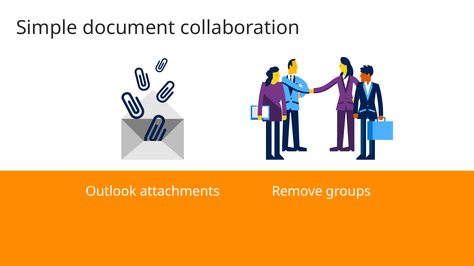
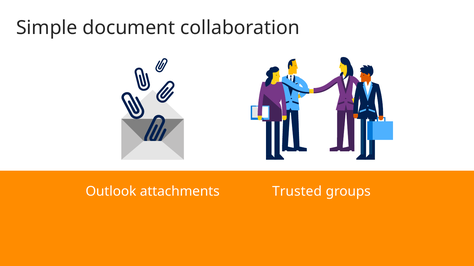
Remove: Remove -> Trusted
